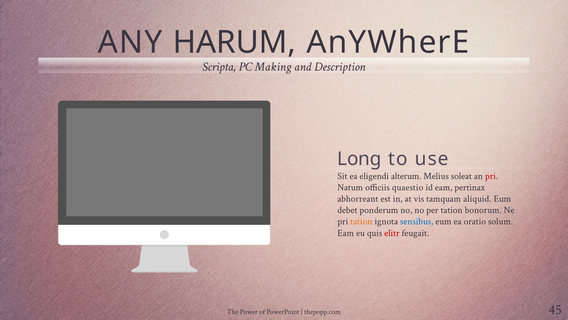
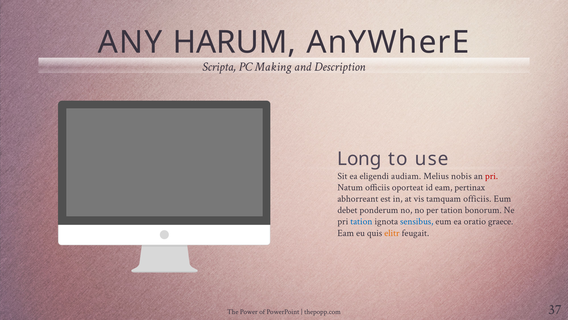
alterum: alterum -> audiam
soleat: soleat -> nobis
quaestio: quaestio -> oporteat
tamquam aliquid: aliquid -> officiis
tation at (361, 221) colour: orange -> blue
solum: solum -> graece
elitr colour: red -> orange
45: 45 -> 37
